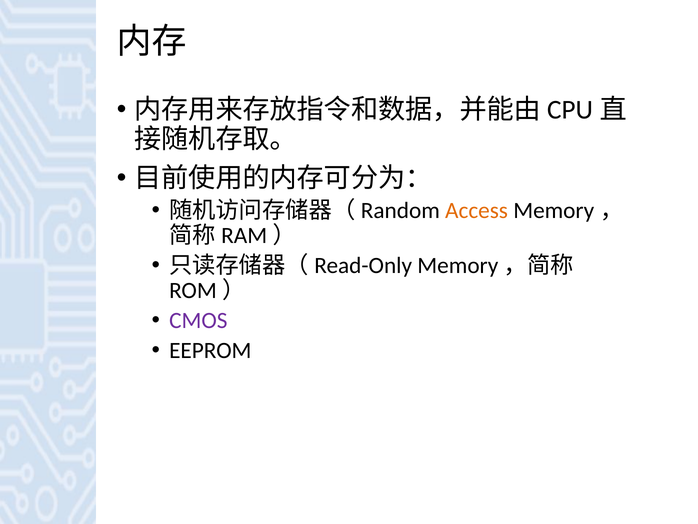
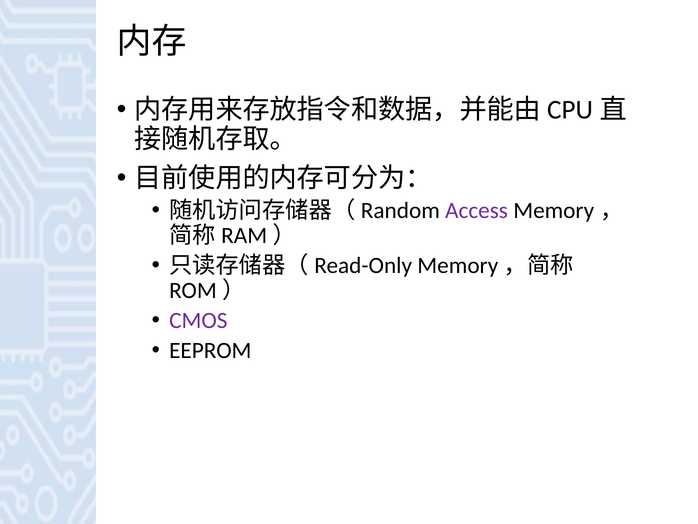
Access colour: orange -> purple
